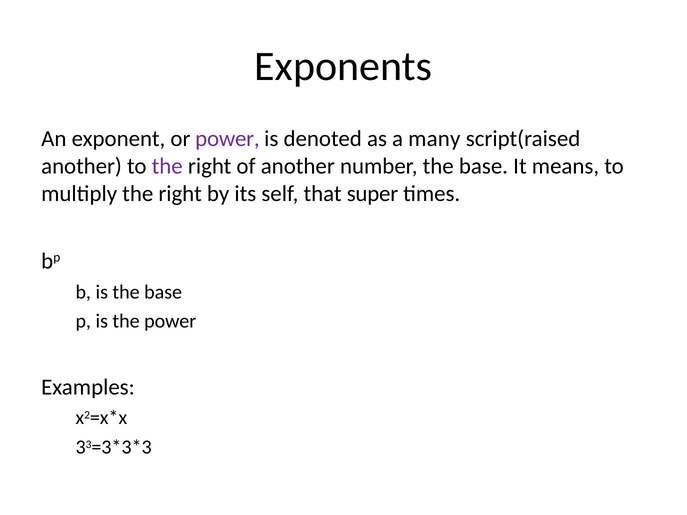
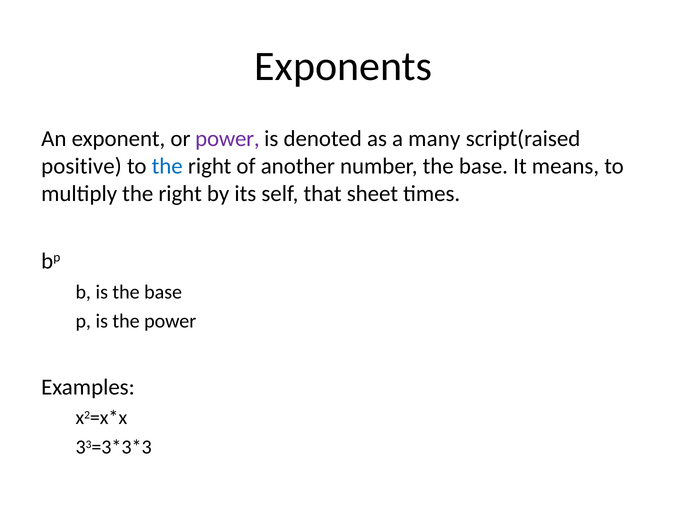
another at (82, 166): another -> positive
the at (167, 166) colour: purple -> blue
super: super -> sheet
